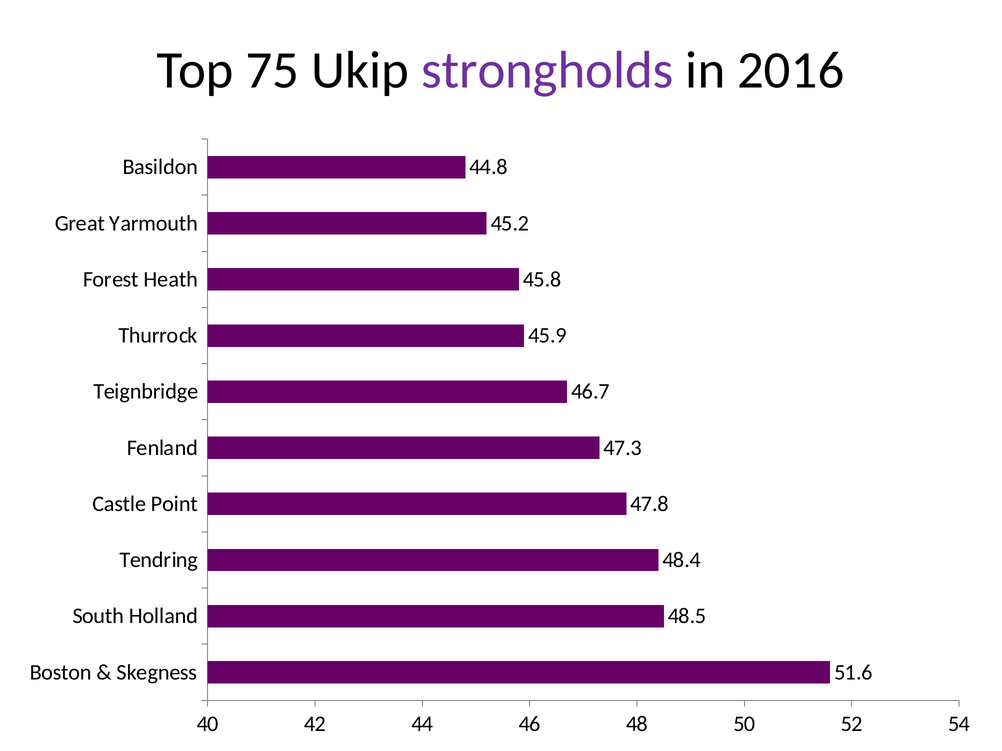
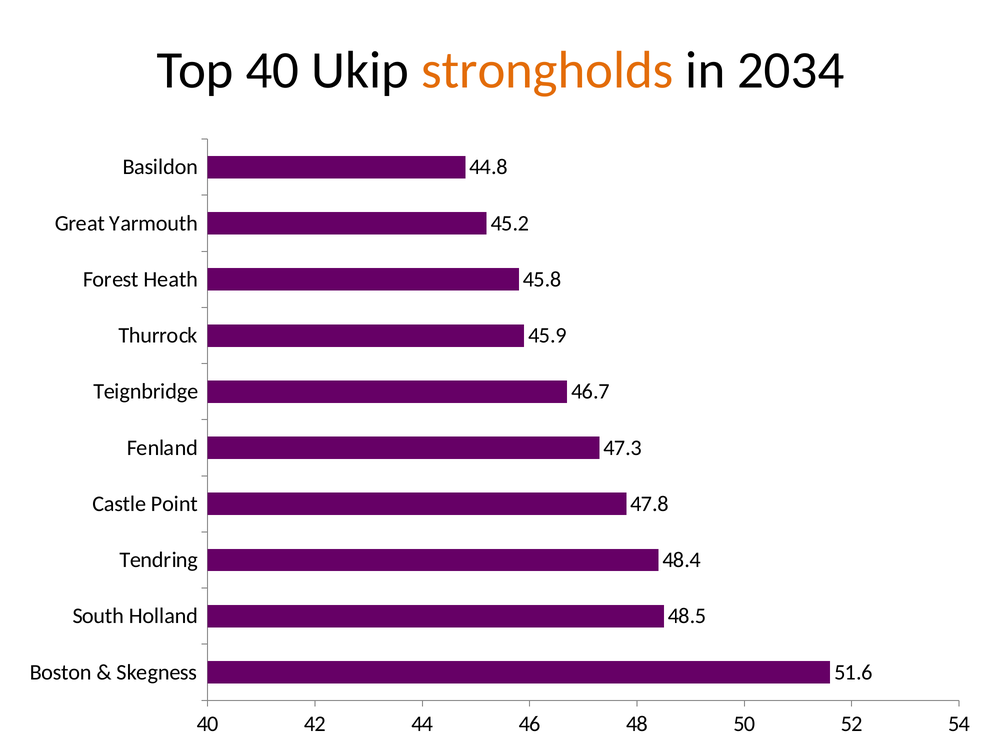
Top 75: 75 -> 40
strongholds colour: purple -> orange
2016: 2016 -> 2034
